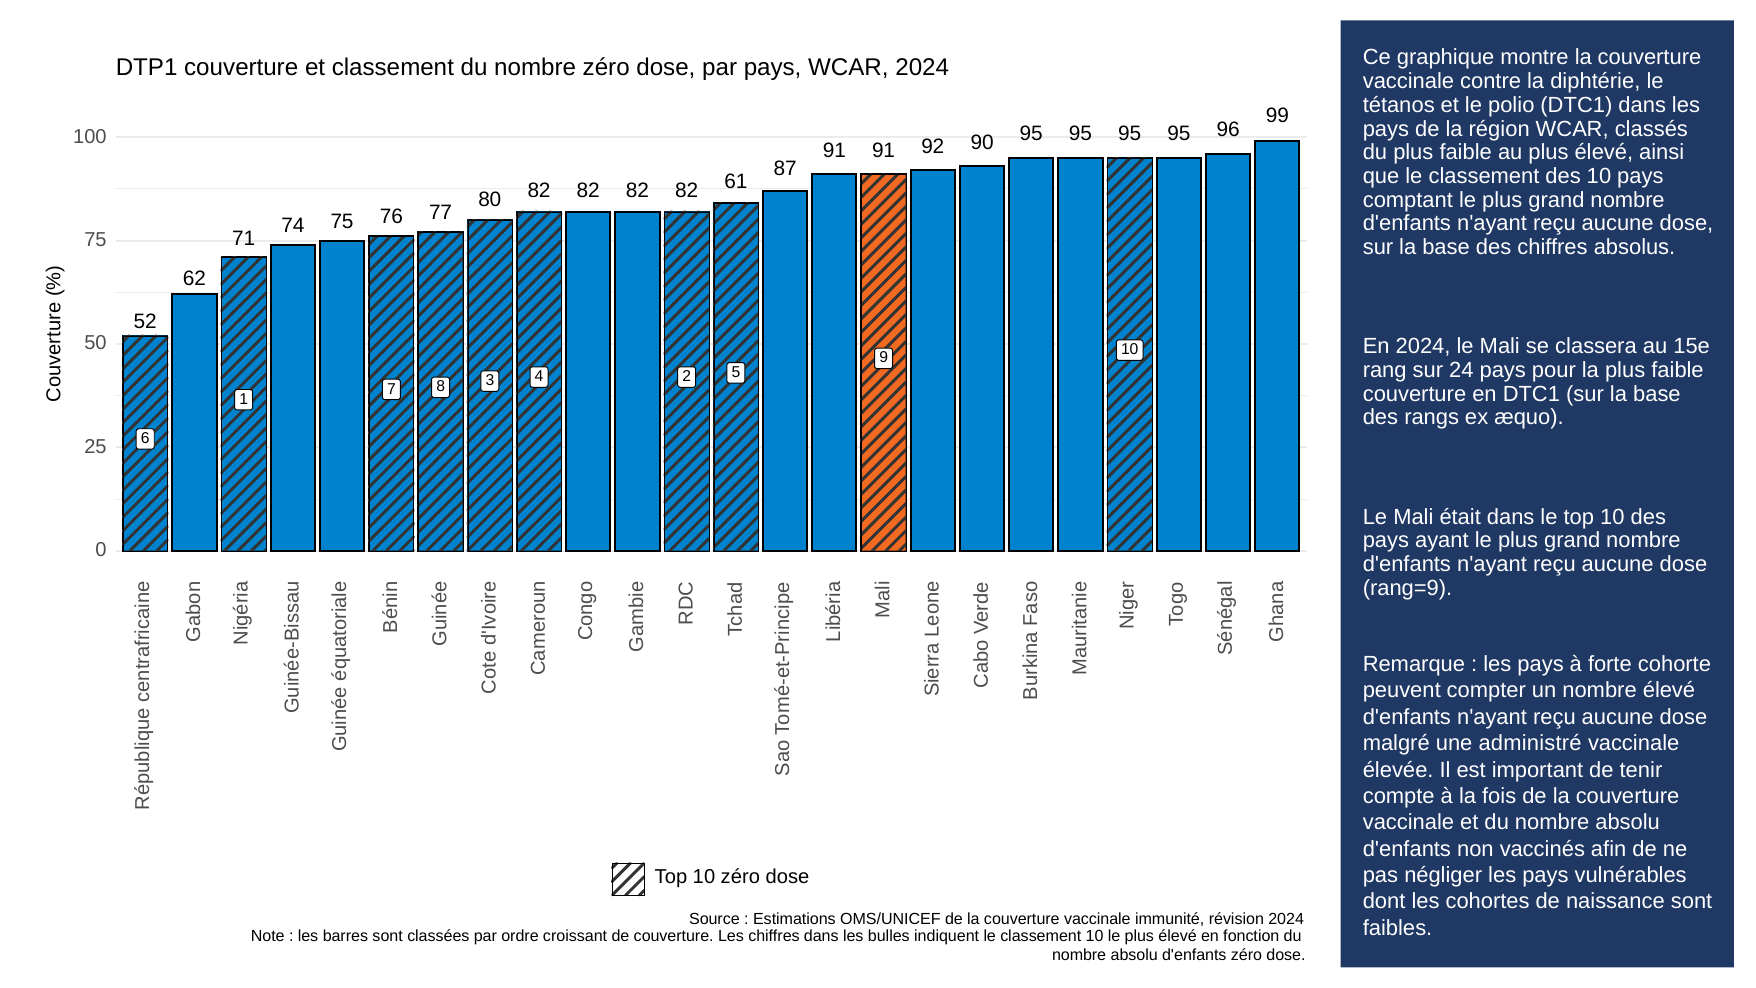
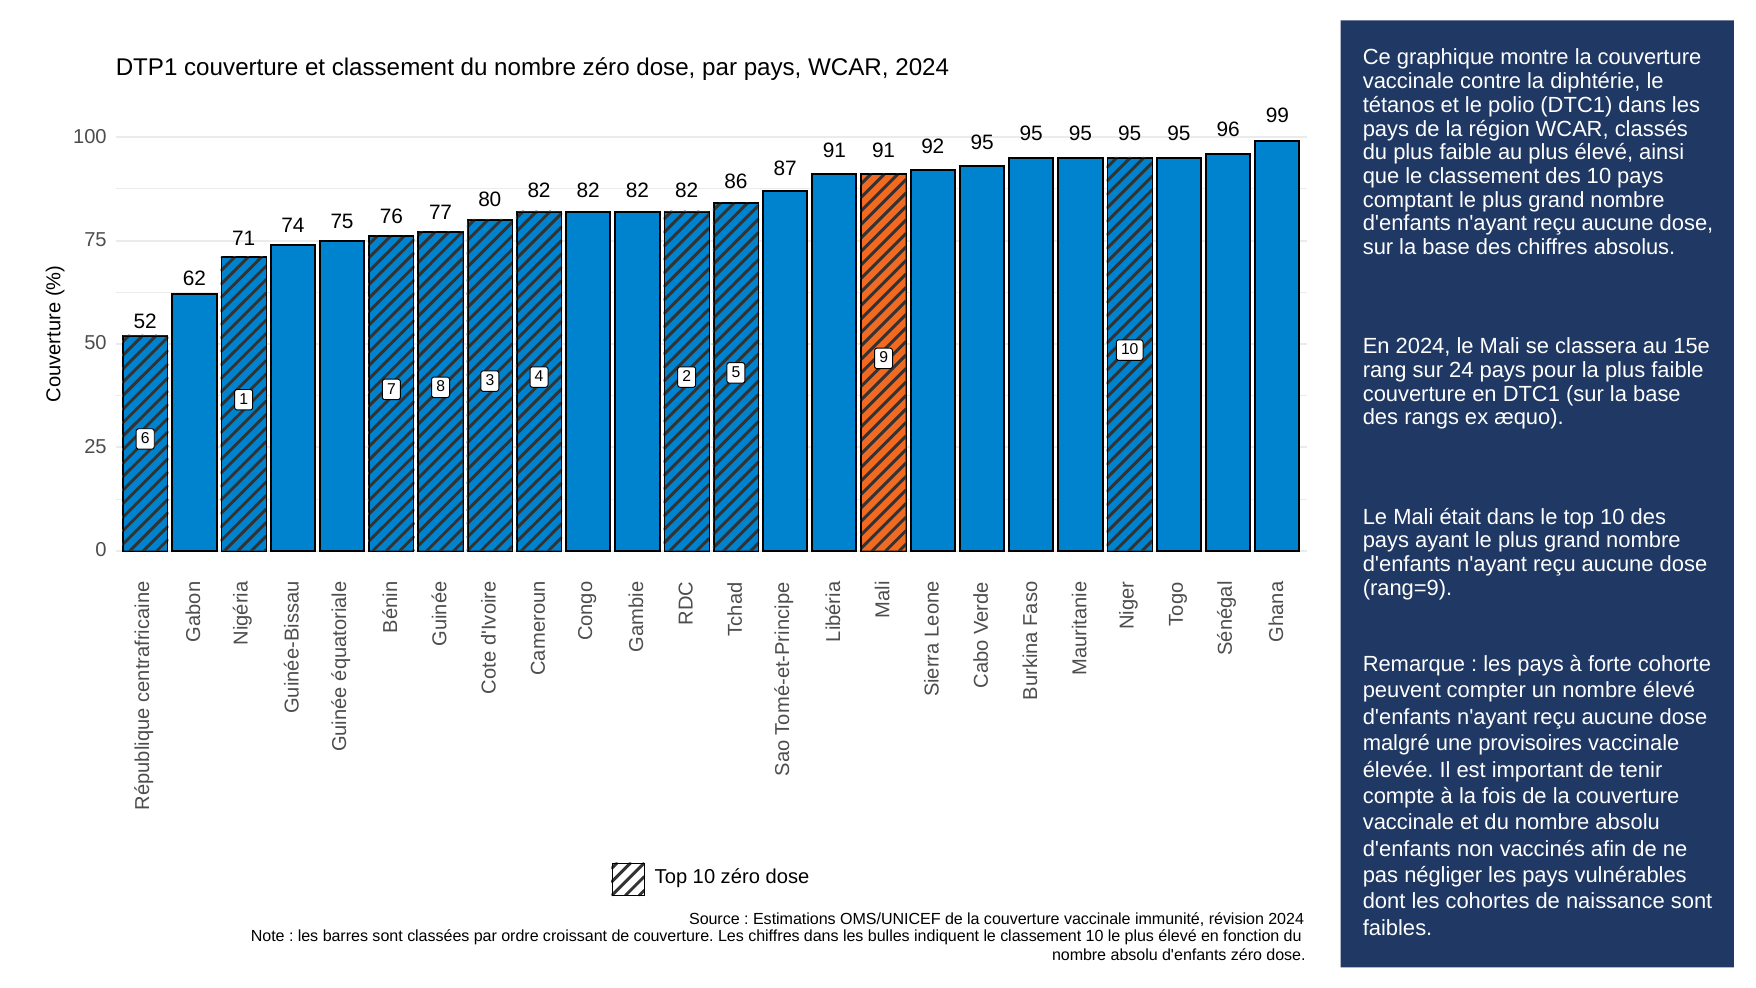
92 90: 90 -> 95
61: 61 -> 86
administré: administré -> provisoires
